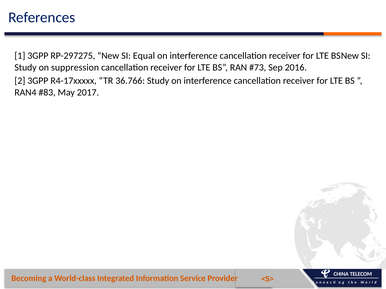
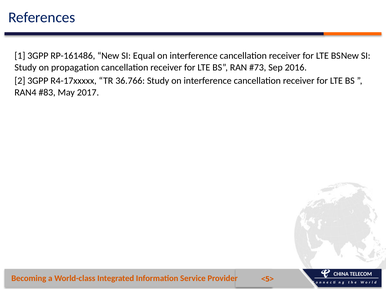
RP-297275: RP-297275 -> RP-161486
suppression: suppression -> propagation
